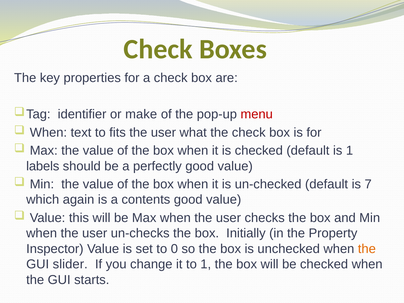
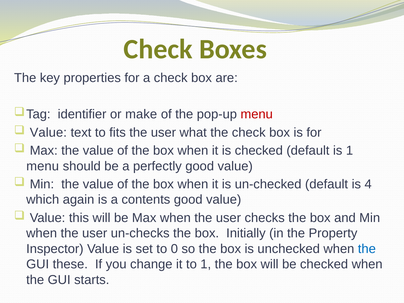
When at (48, 132): When -> Value
labels at (43, 166): labels -> menu
7: 7 -> 4
the at (367, 249) colour: orange -> blue
slider: slider -> these
